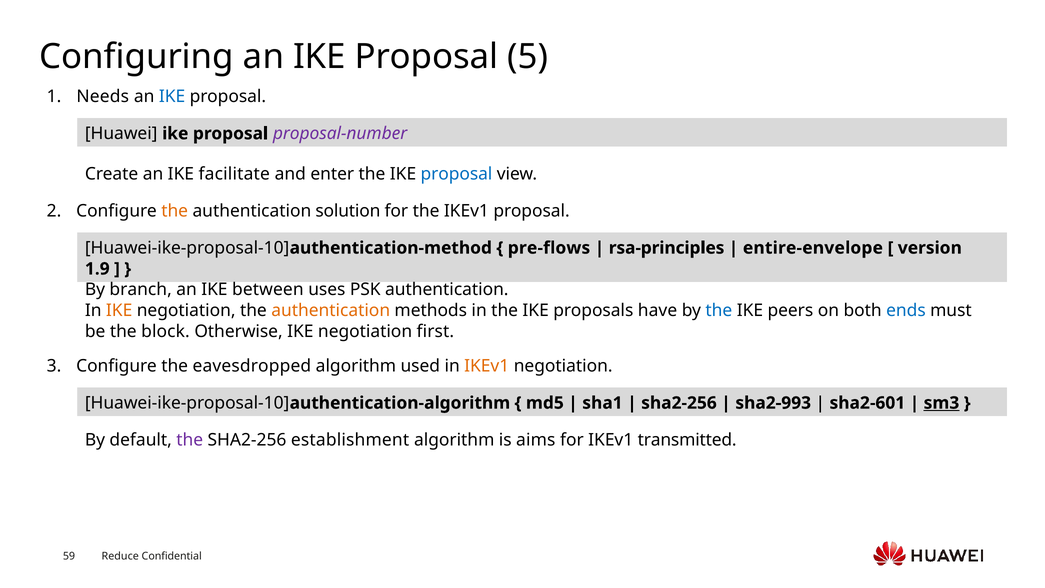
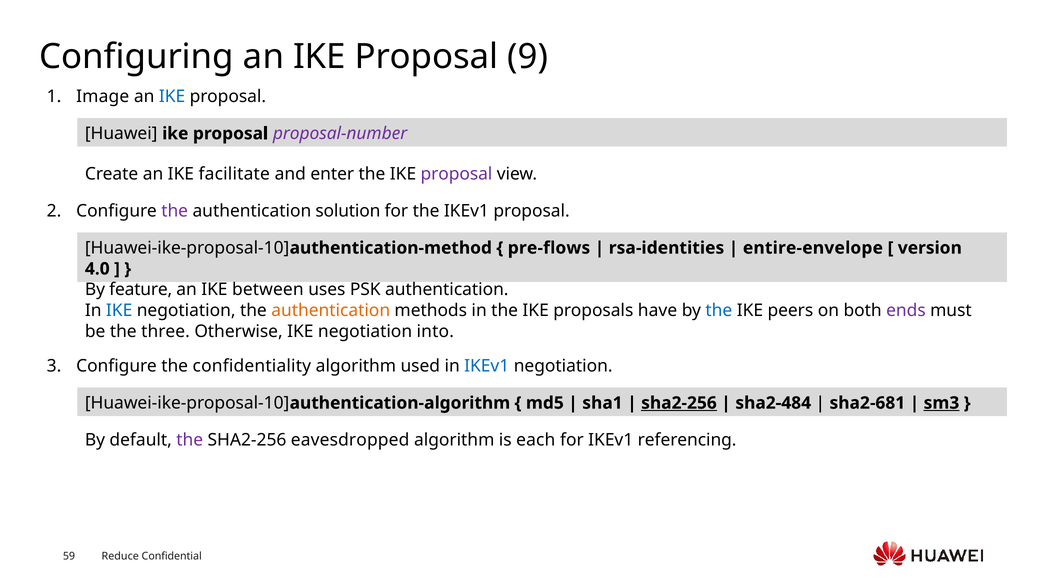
5: 5 -> 9
Needs: Needs -> Image
proposal at (456, 174) colour: blue -> purple
the at (175, 211) colour: orange -> purple
rsa-principles: rsa-principles -> rsa-identities
1.9: 1.9 -> 4.0
branch: branch -> feature
IKE at (119, 311) colour: orange -> blue
ends colour: blue -> purple
block: block -> three
first: first -> into
eavesdropped: eavesdropped -> confidentiality
IKEv1 at (487, 366) colour: orange -> blue
sha2-256 at (679, 403) underline: none -> present
sha2-993: sha2-993 -> sha2-484
sha2-601: sha2-601 -> sha2-681
establishment: establishment -> eavesdropped
aims: aims -> each
transmitted: transmitted -> referencing
